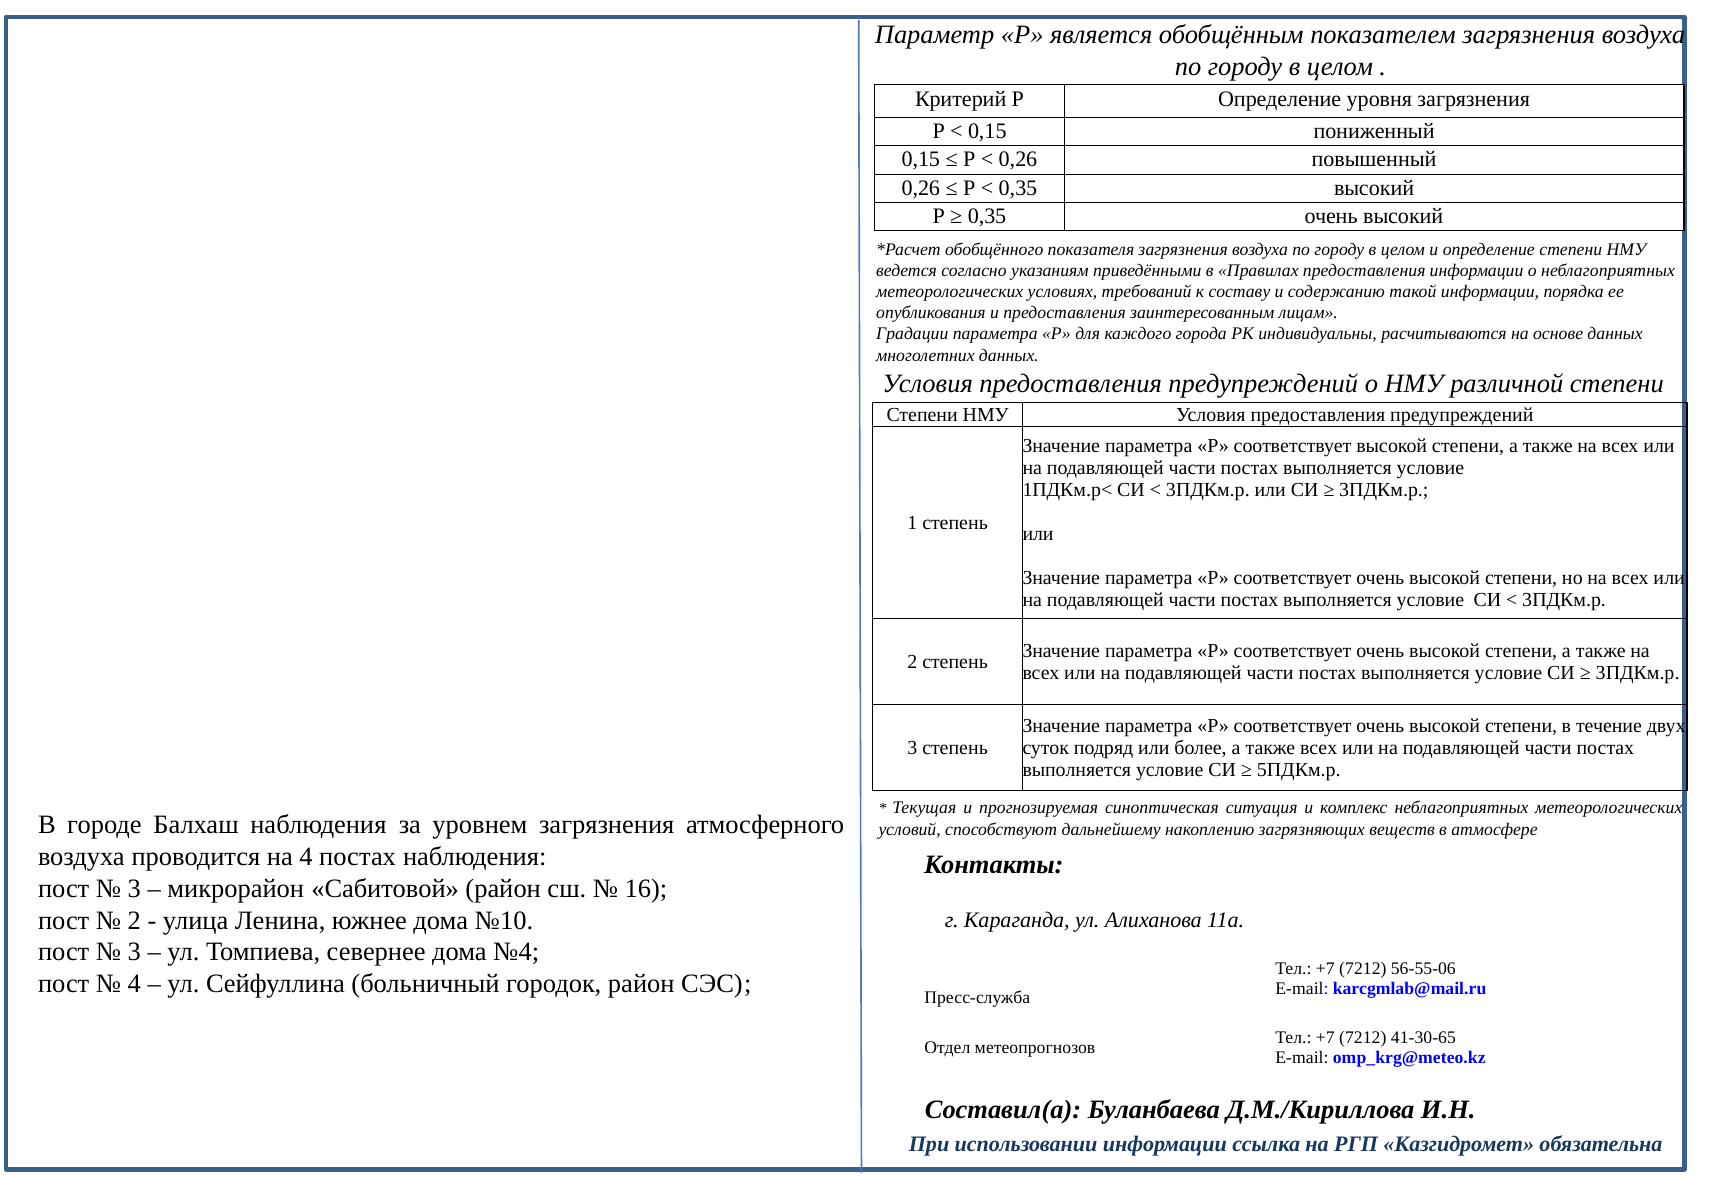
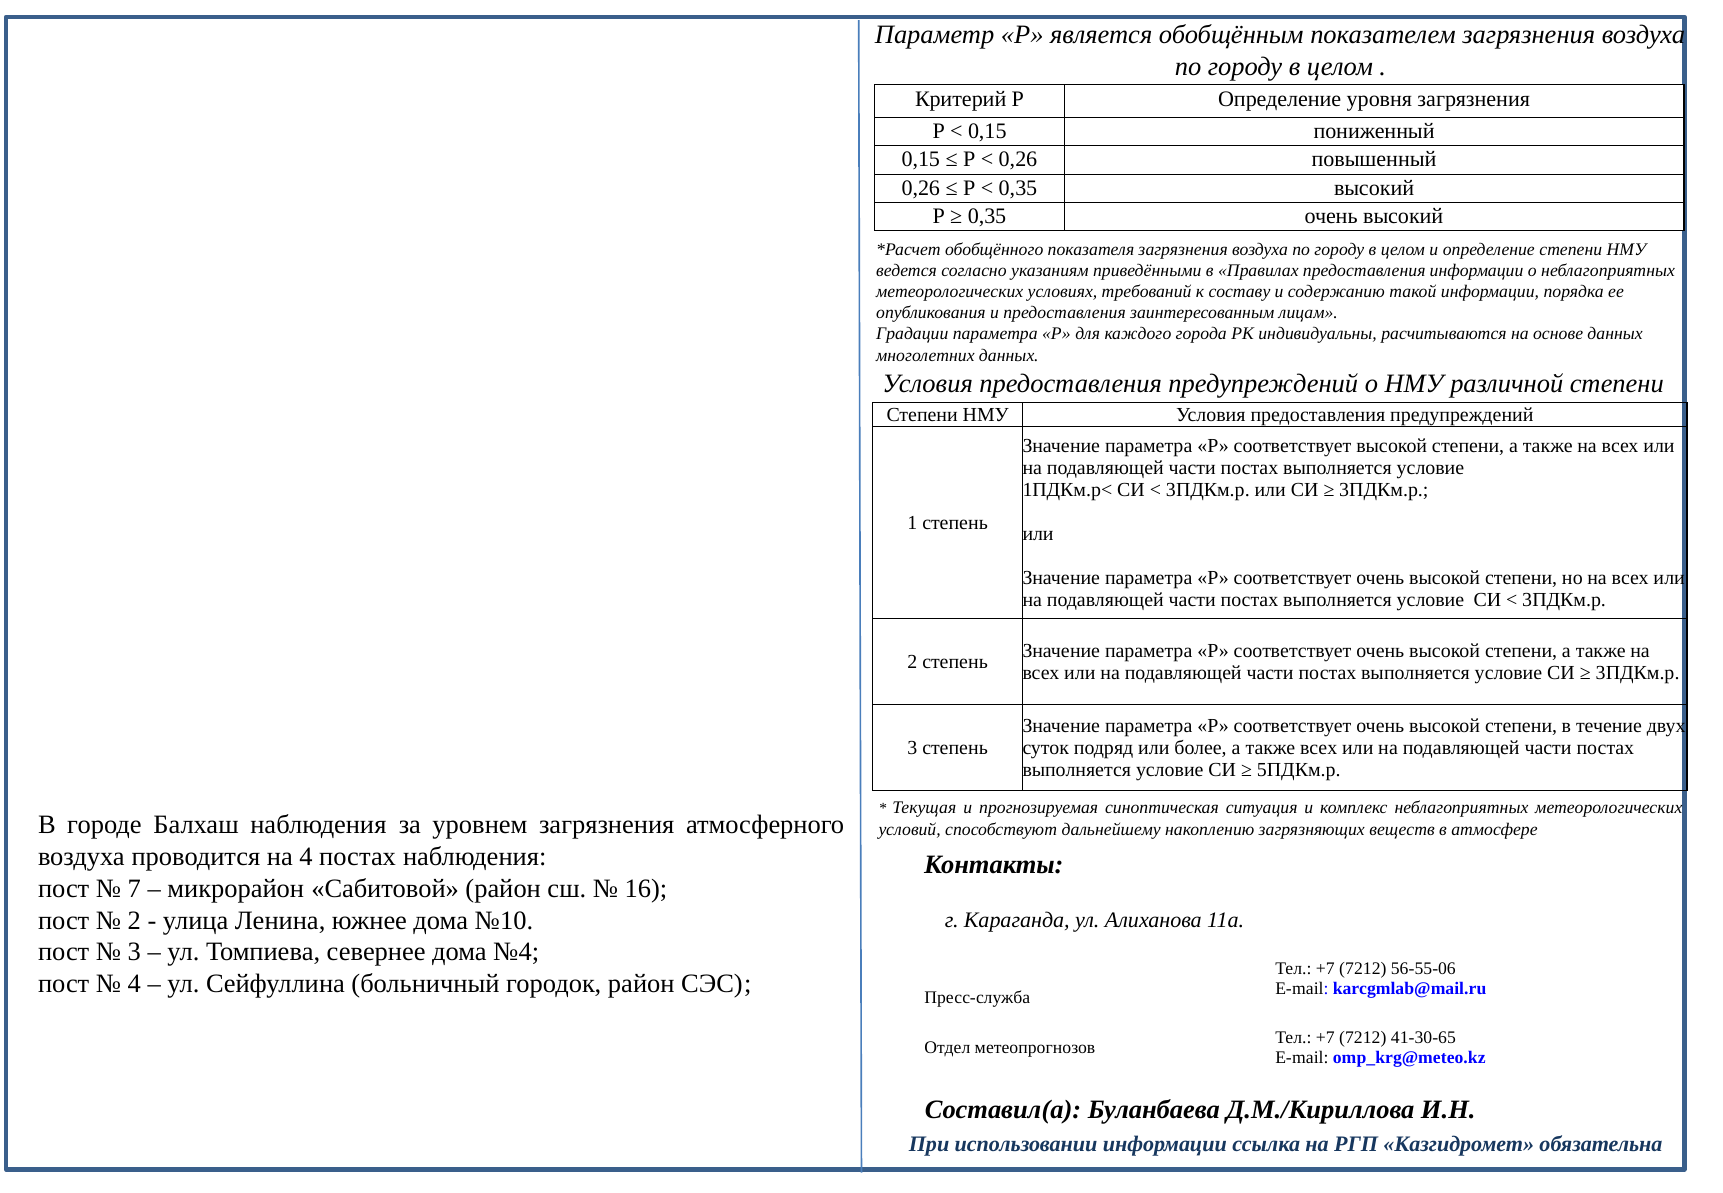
3 at (134, 888): 3 -> 7
